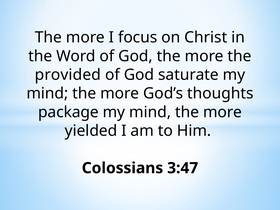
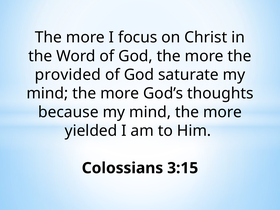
package: package -> because
3:47: 3:47 -> 3:15
